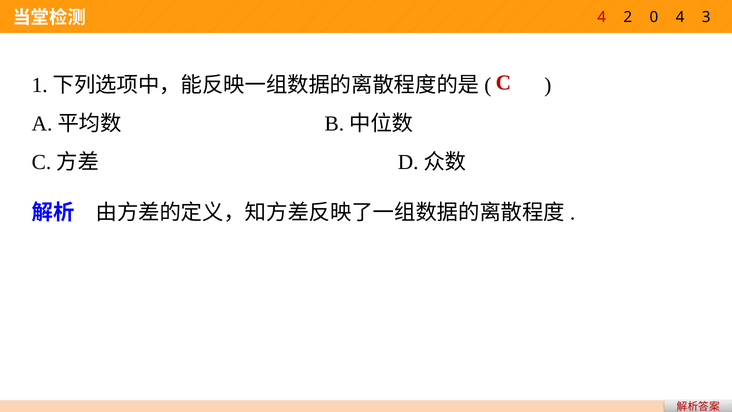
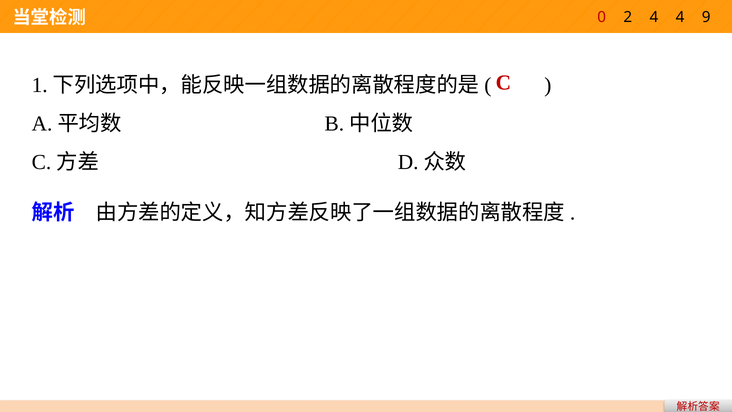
4 at (602, 17): 4 -> 0
2 0: 0 -> 4
3: 3 -> 9
